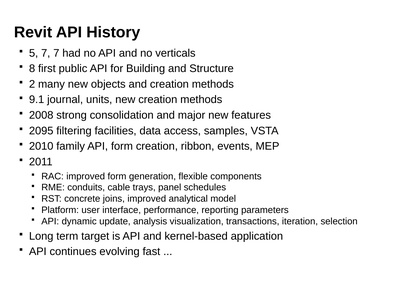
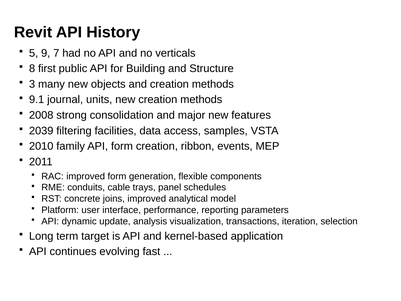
5 7: 7 -> 9
2: 2 -> 3
2095: 2095 -> 2039
